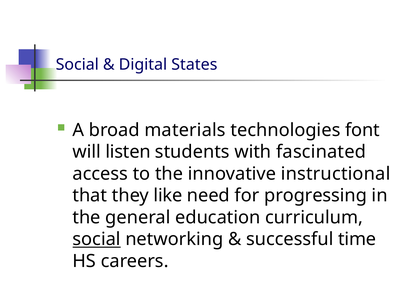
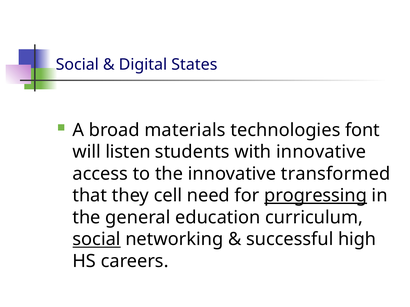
with fascinated: fascinated -> innovative
instructional: instructional -> transformed
like: like -> cell
progressing underline: none -> present
time: time -> high
